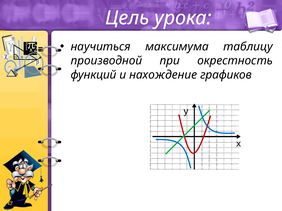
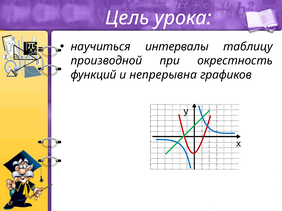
максимума: максимума -> интервалы
нахождение: нахождение -> непрерывна
